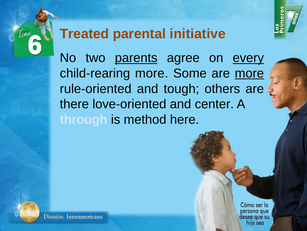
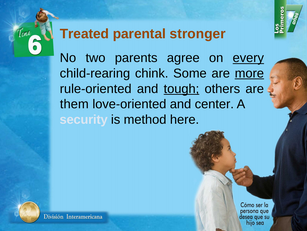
initiative: initiative -> stronger
parents underline: present -> none
child-rearing more: more -> chink
tough underline: none -> present
there: there -> them
through: through -> security
